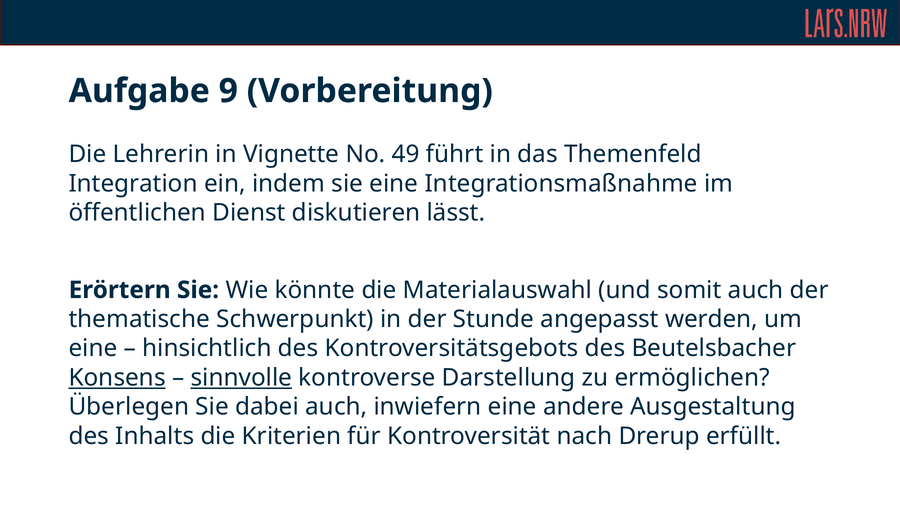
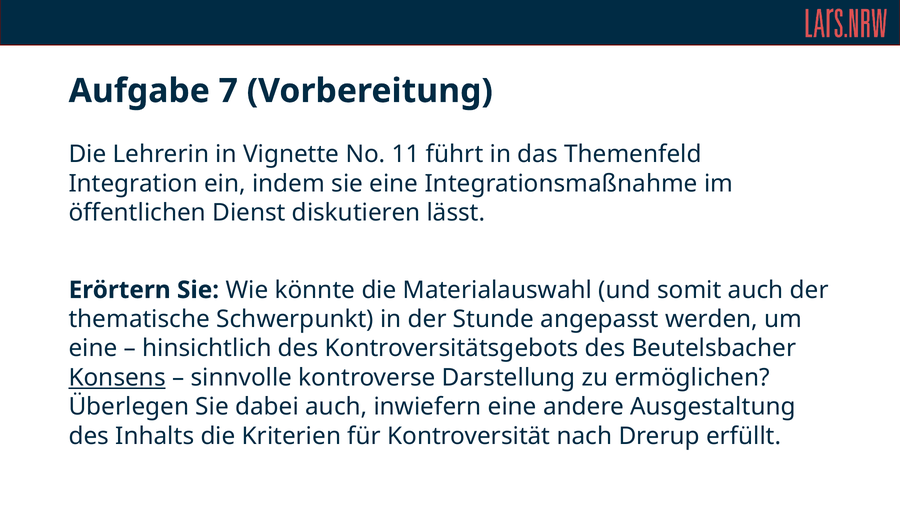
9: 9 -> 7
49: 49 -> 11
sinnvolle underline: present -> none
